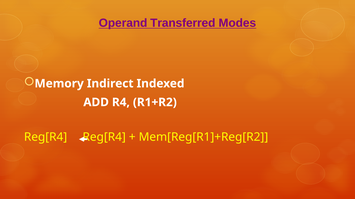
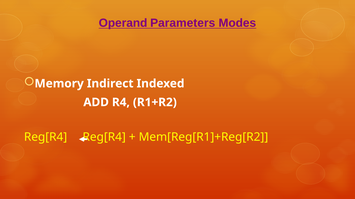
Transferred: Transferred -> Parameters
